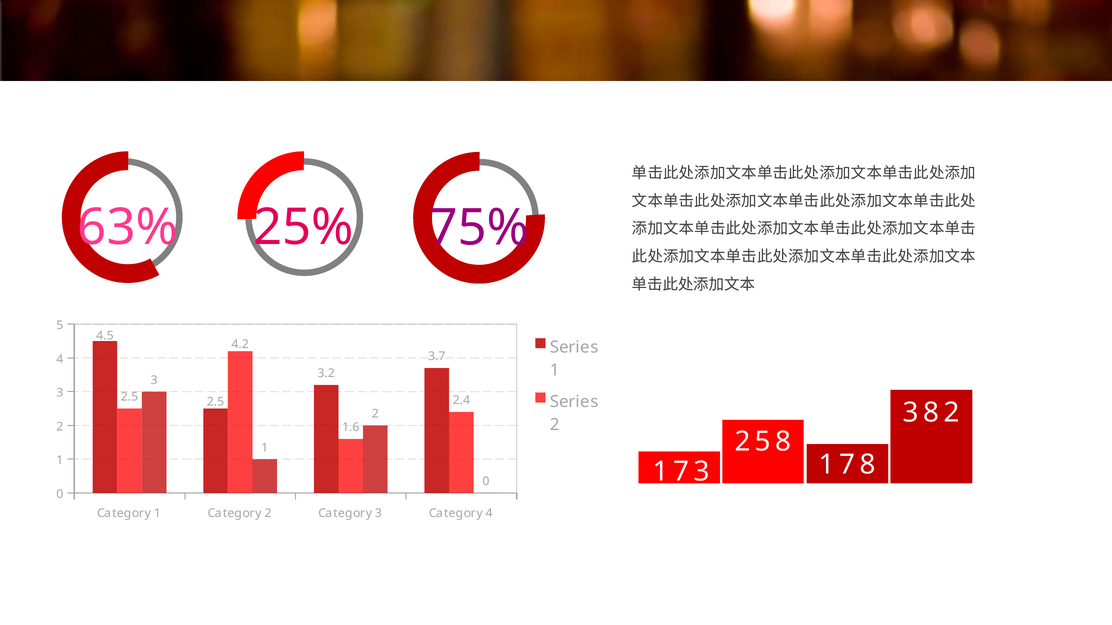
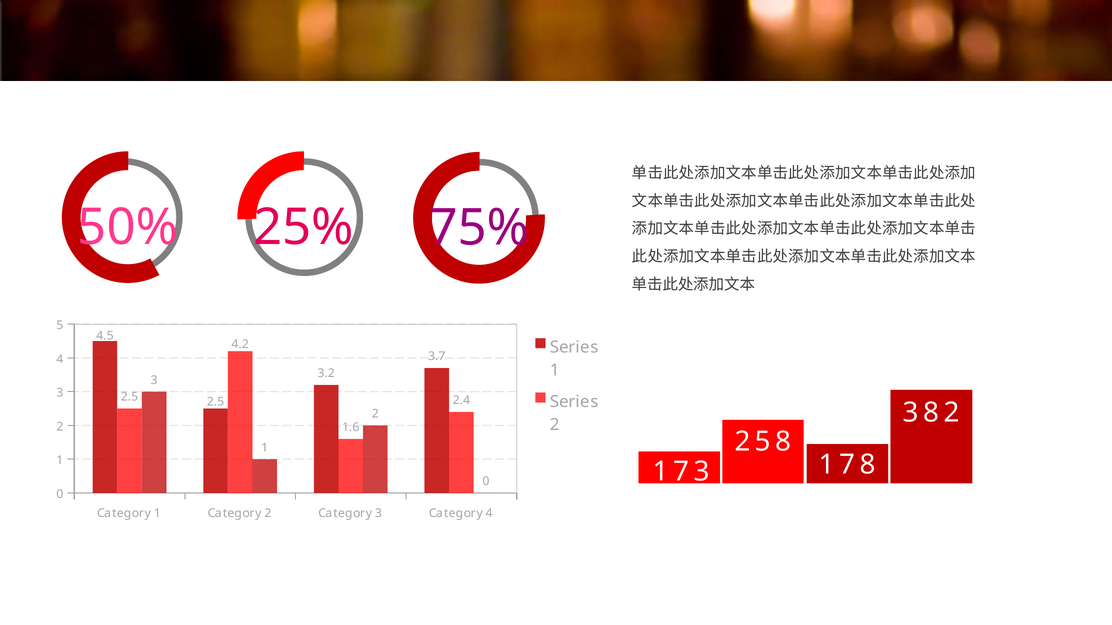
63%: 63% -> 50%
